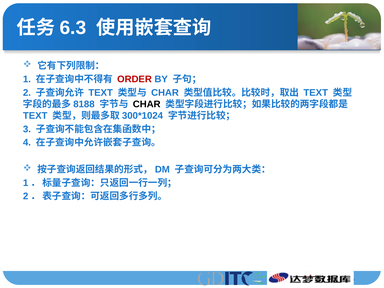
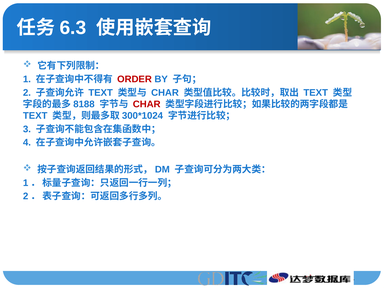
CHAR at (147, 104) colour: black -> red
